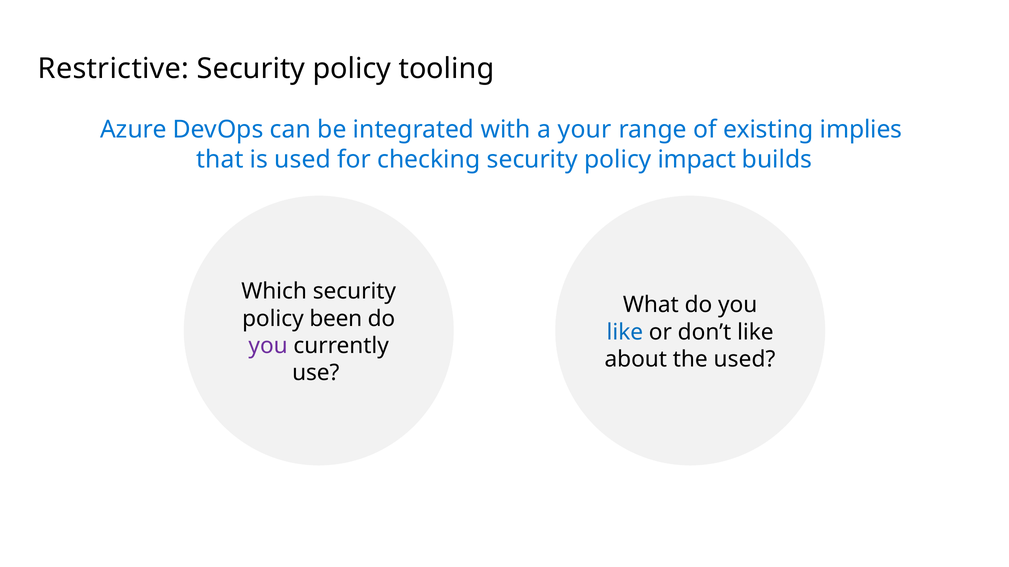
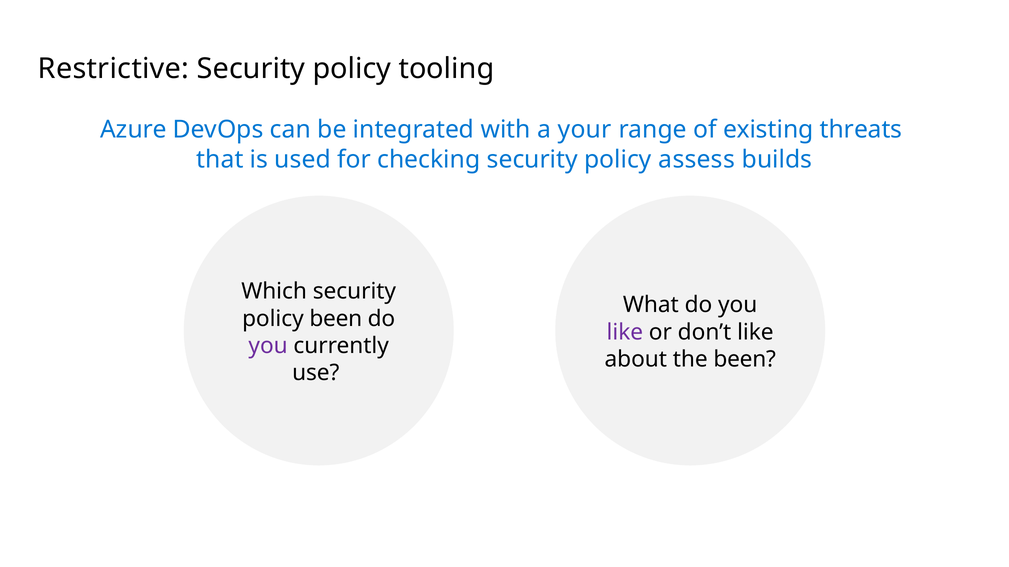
implies: implies -> threats
impact: impact -> assess
like at (625, 332) colour: blue -> purple
the used: used -> been
